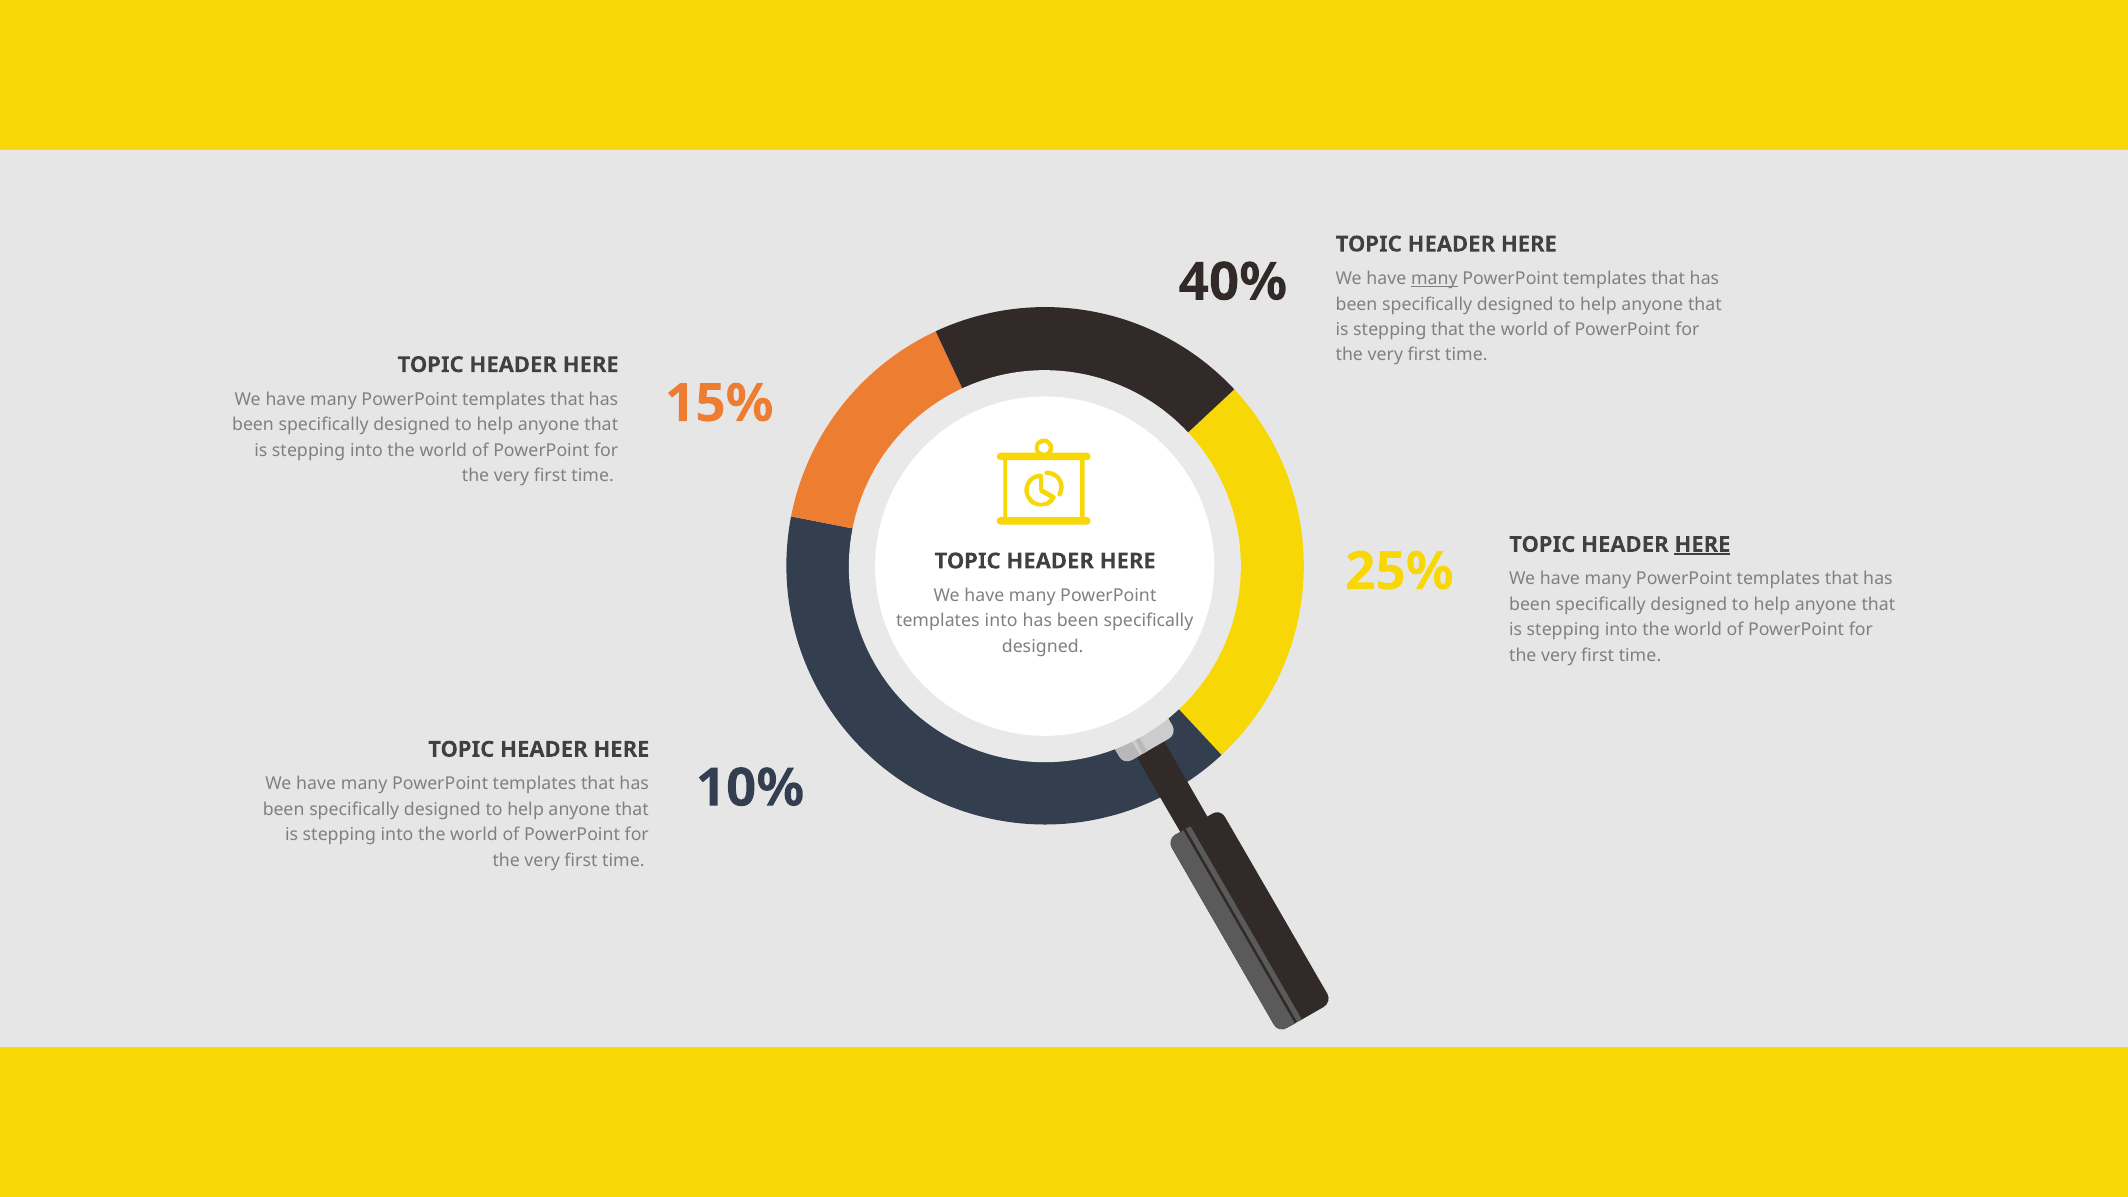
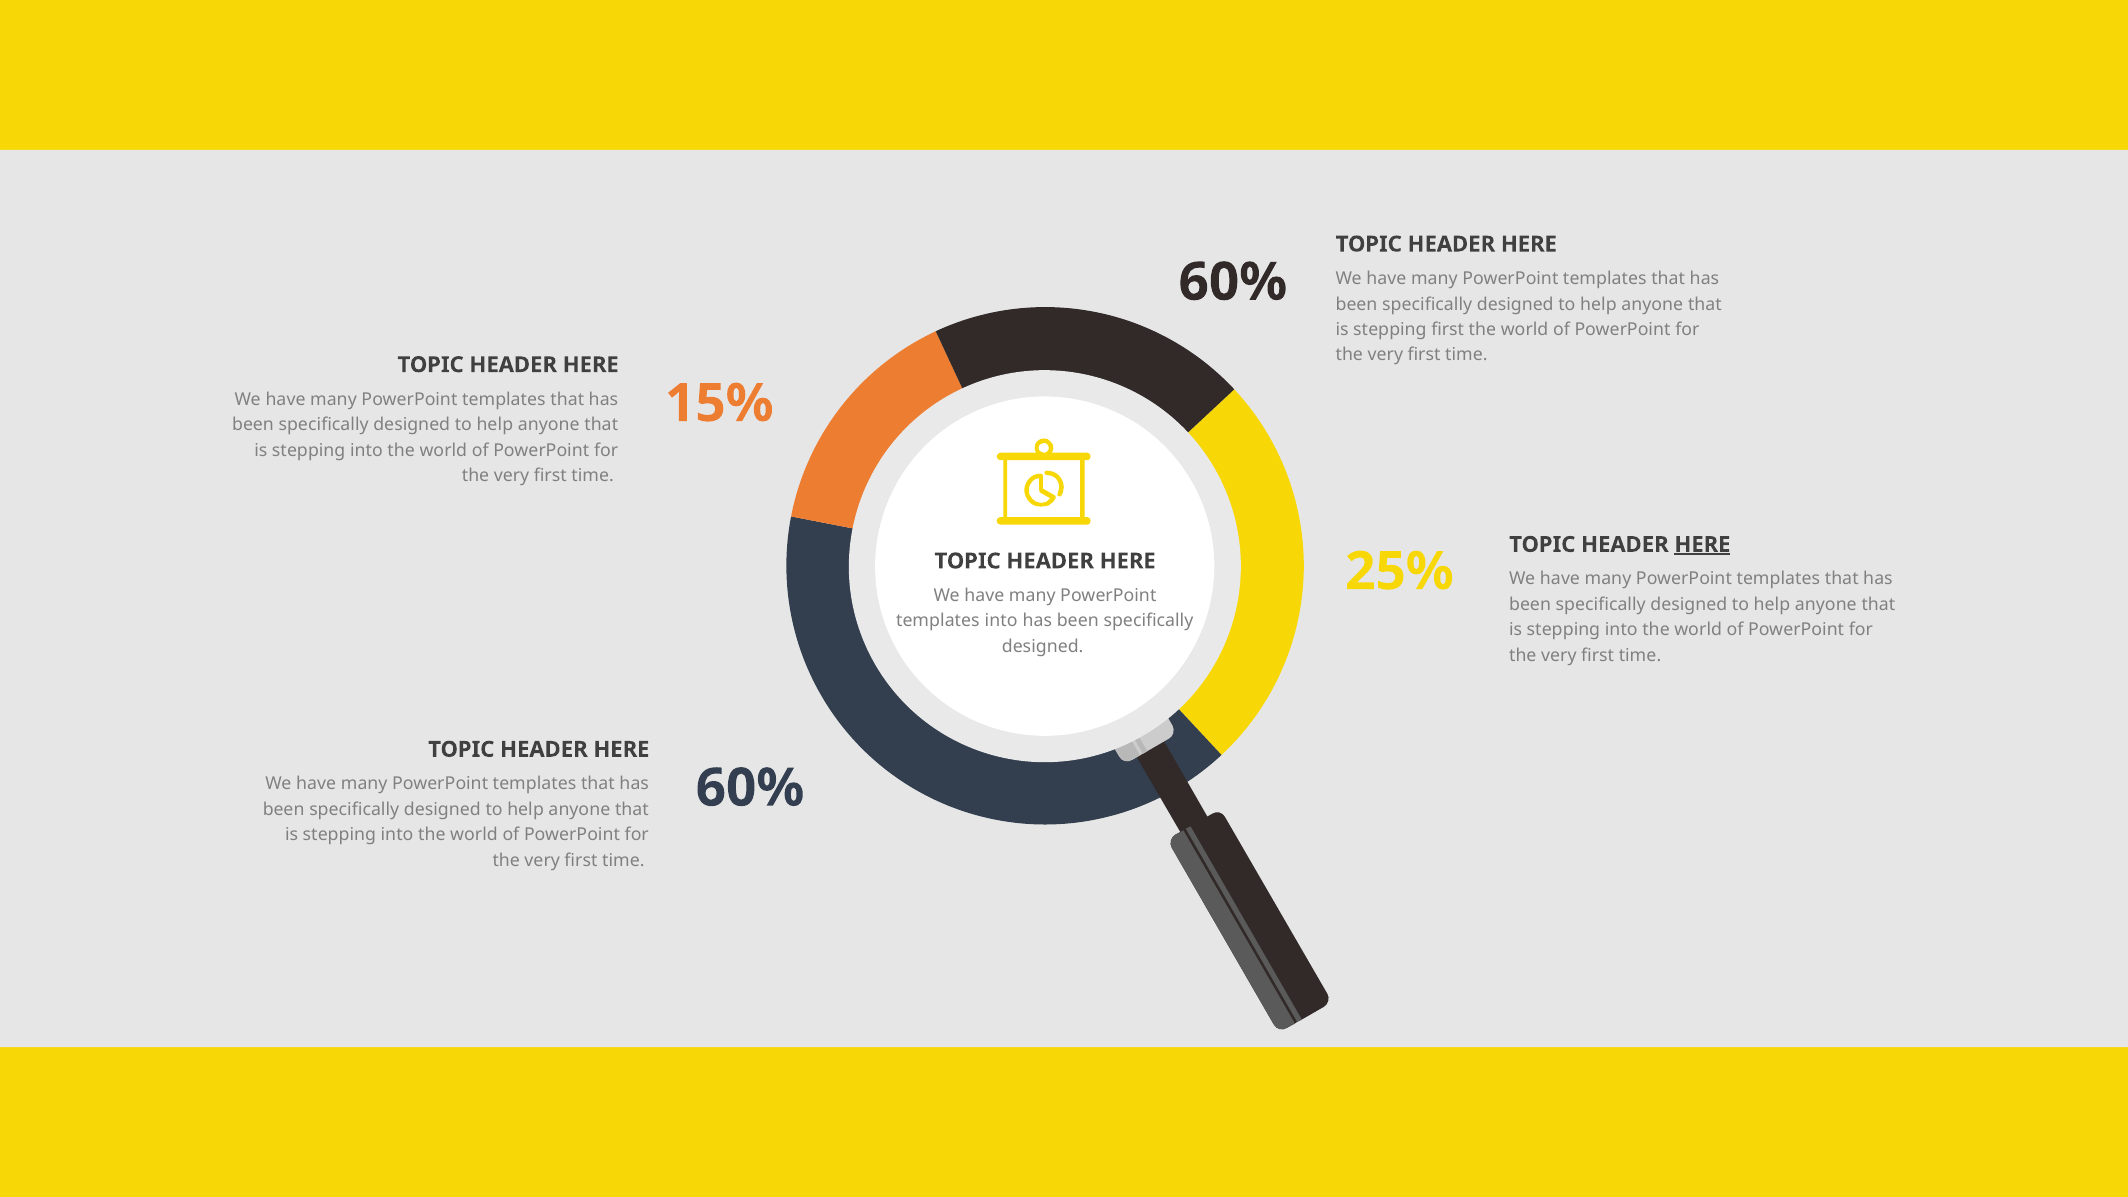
40% at (1233, 282): 40% -> 60%
many at (1434, 279) underline: present -> none
stepping that: that -> first
10% at (750, 788): 10% -> 60%
